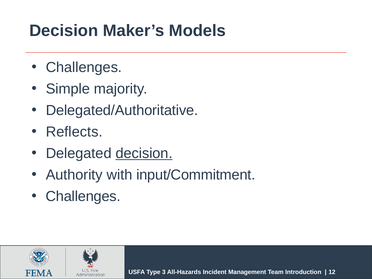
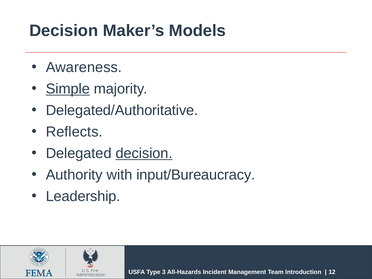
Challenges at (84, 67): Challenges -> Awareness
Simple underline: none -> present
input/Commitment: input/Commitment -> input/Bureaucracy
Challenges at (83, 196): Challenges -> Leadership
